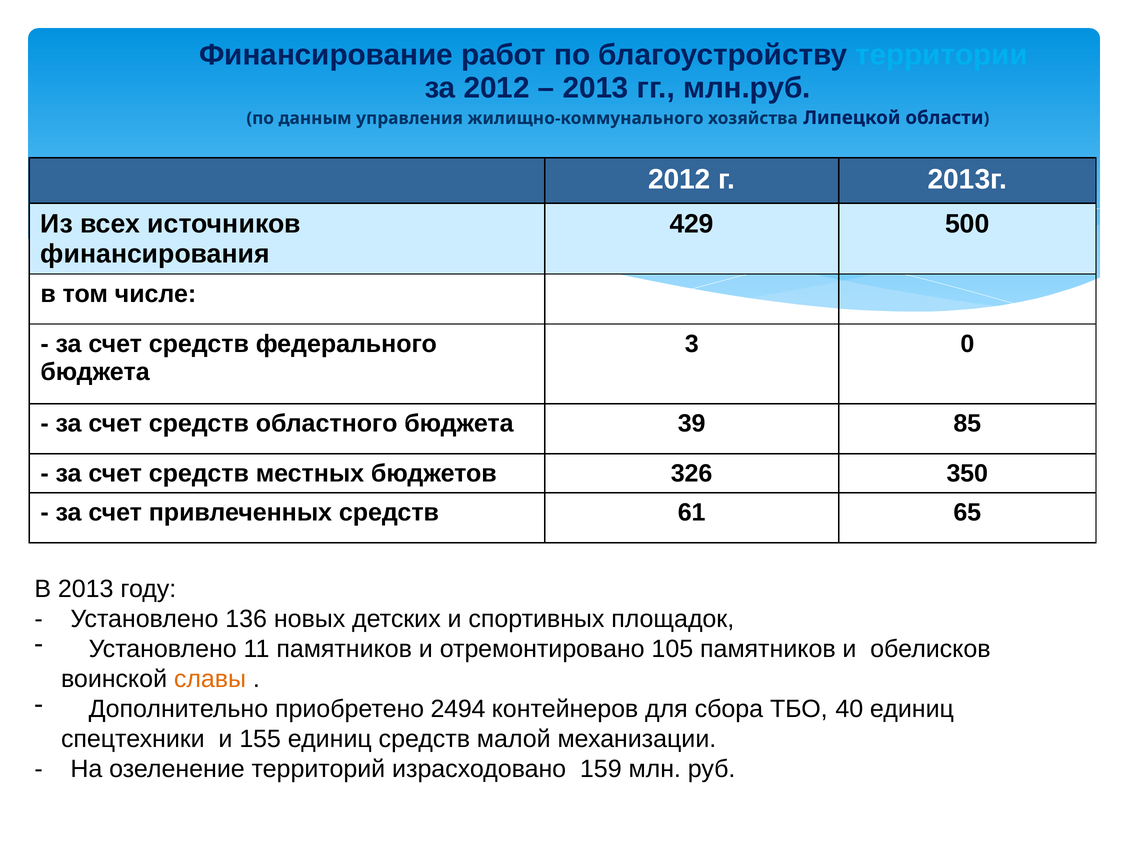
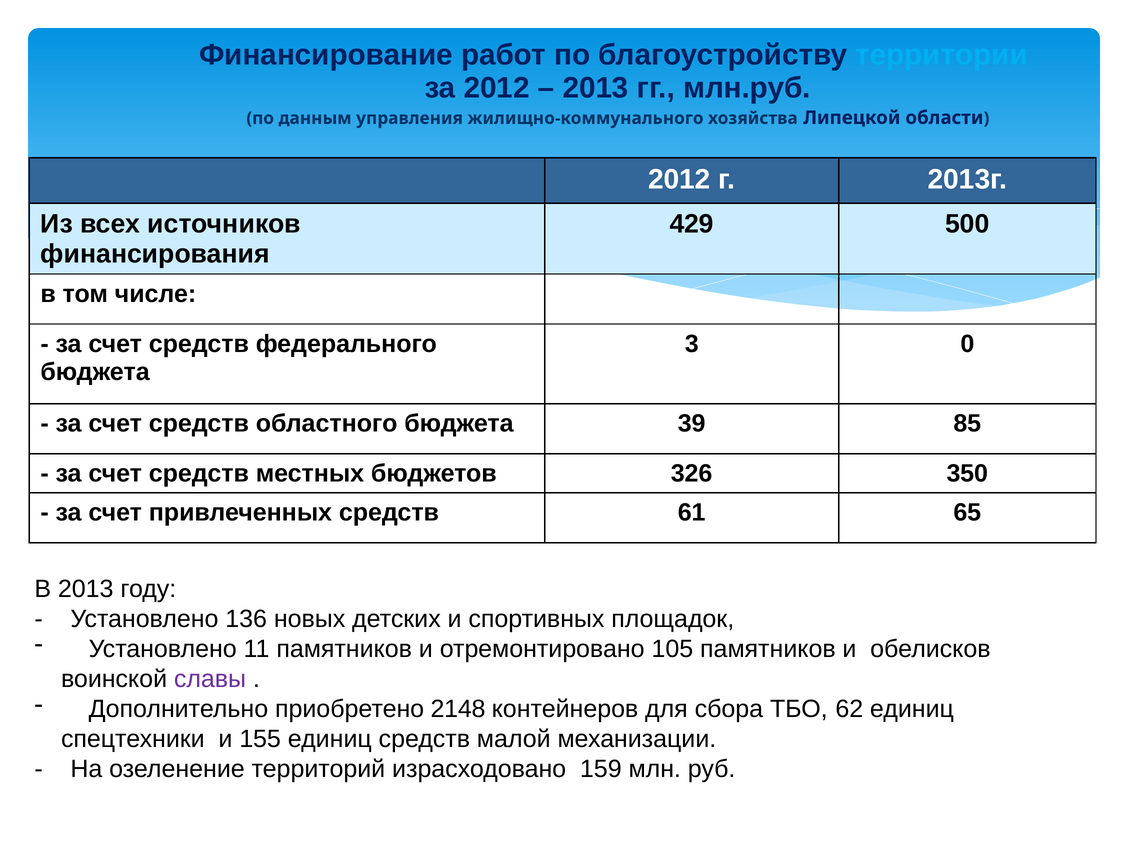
славы colour: orange -> purple
2494: 2494 -> 2148
40: 40 -> 62
